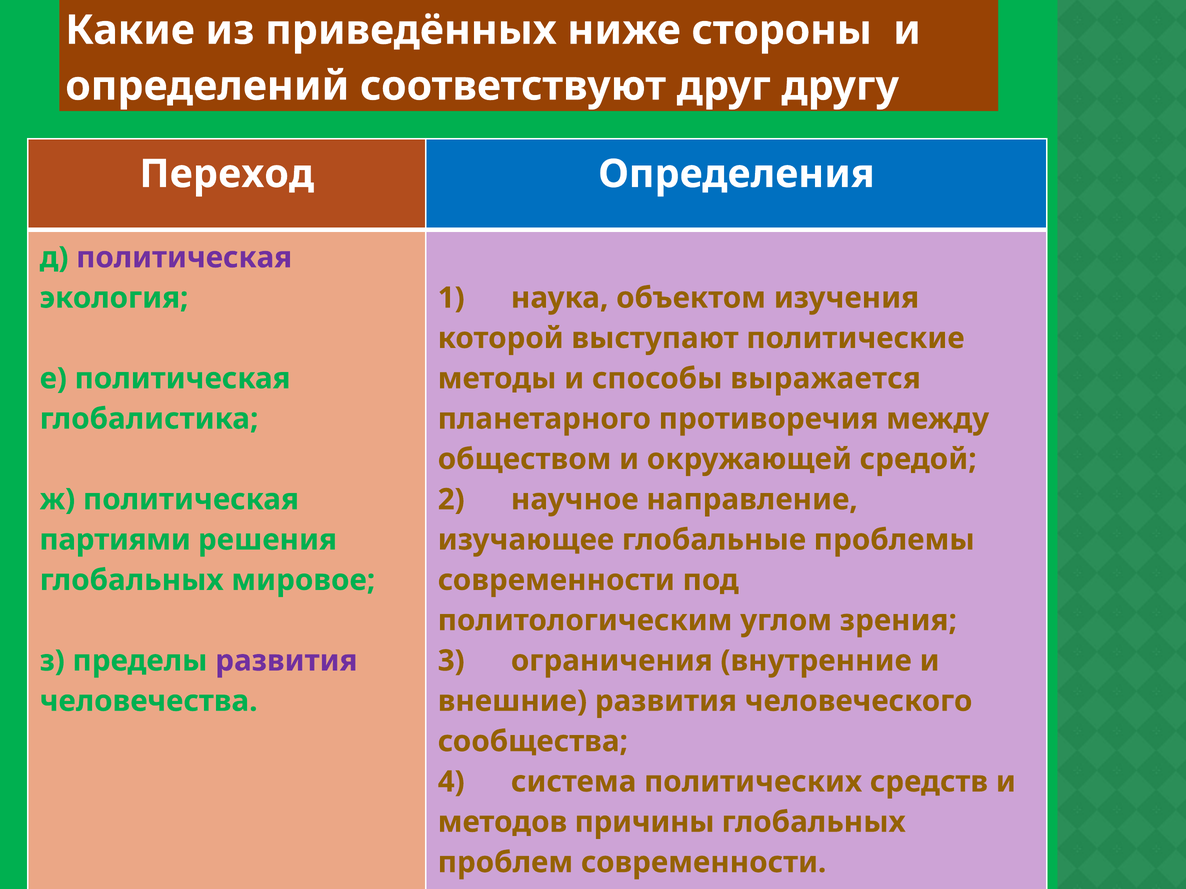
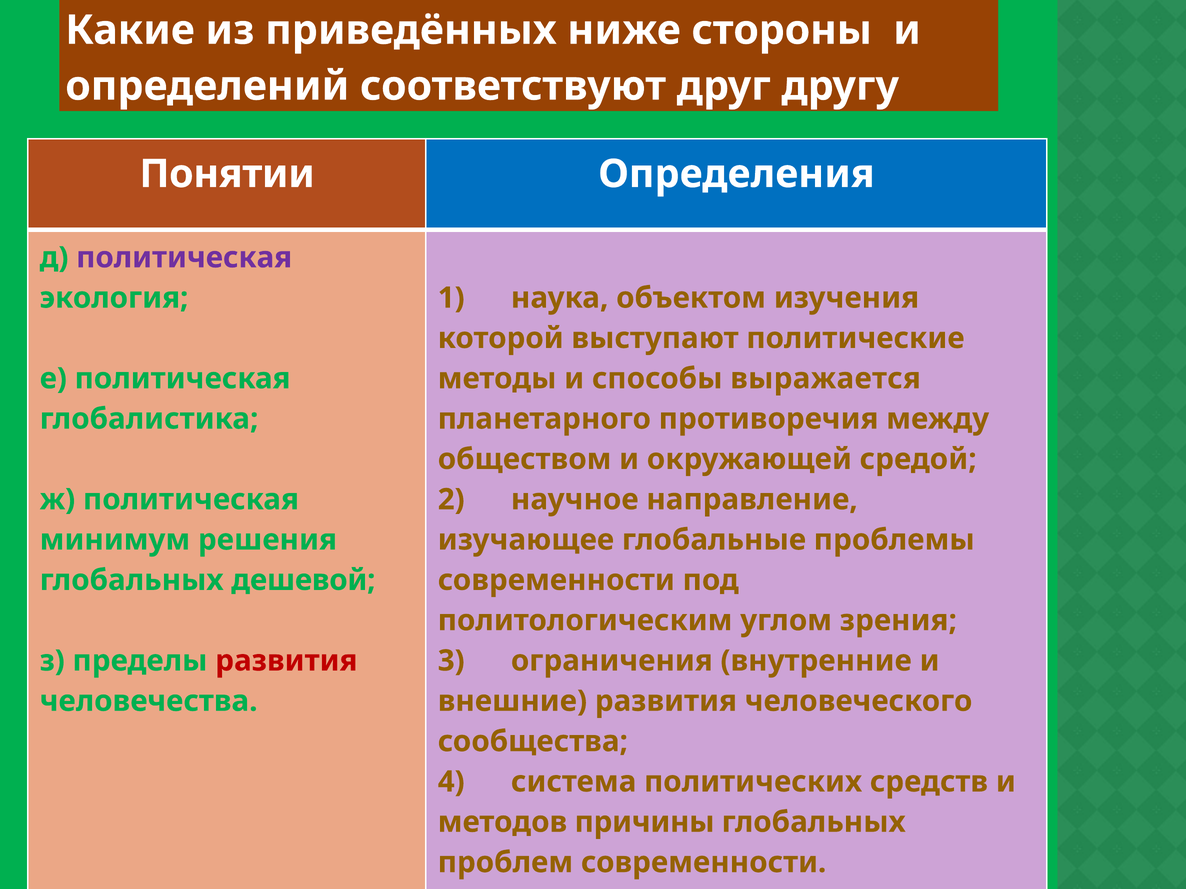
Переход: Переход -> Понятии
партиями: партиями -> минимум
мировое: мировое -> дешевой
развития at (286, 661) colour: purple -> red
